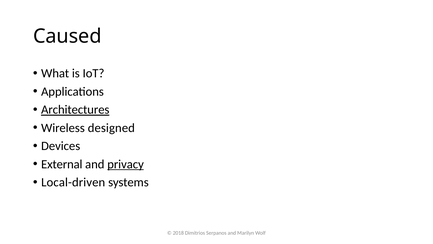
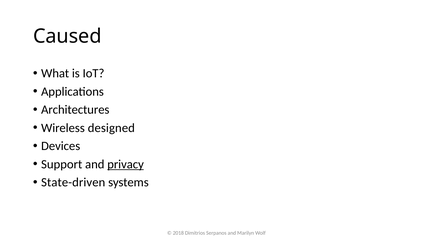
Architectures underline: present -> none
External: External -> Support
Local-driven: Local-driven -> State-driven
